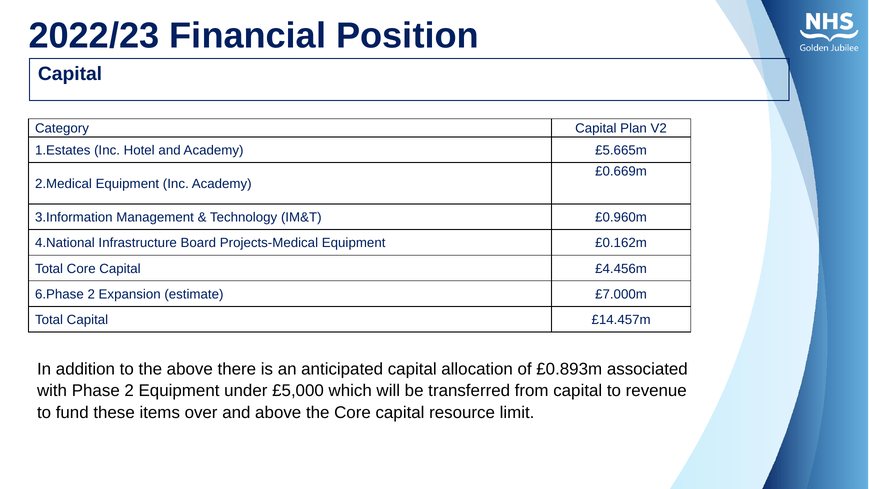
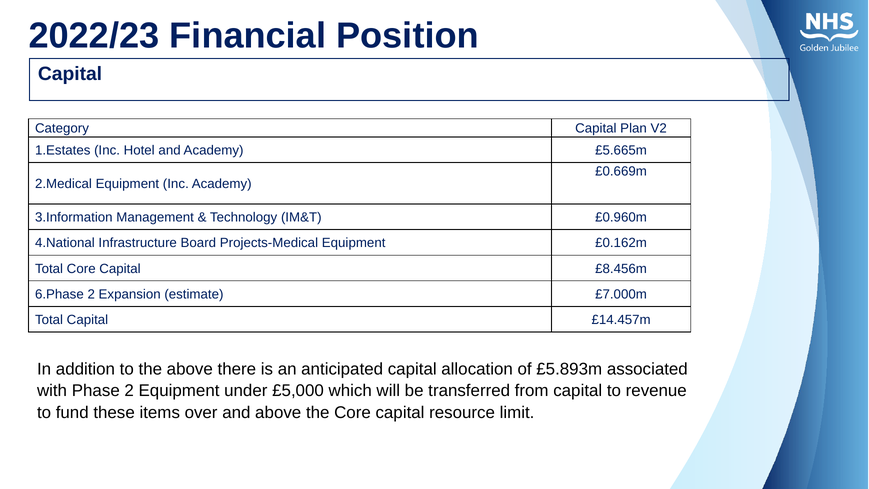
£4.456m: £4.456m -> £8.456m
£0.893m: £0.893m -> £5.893m
